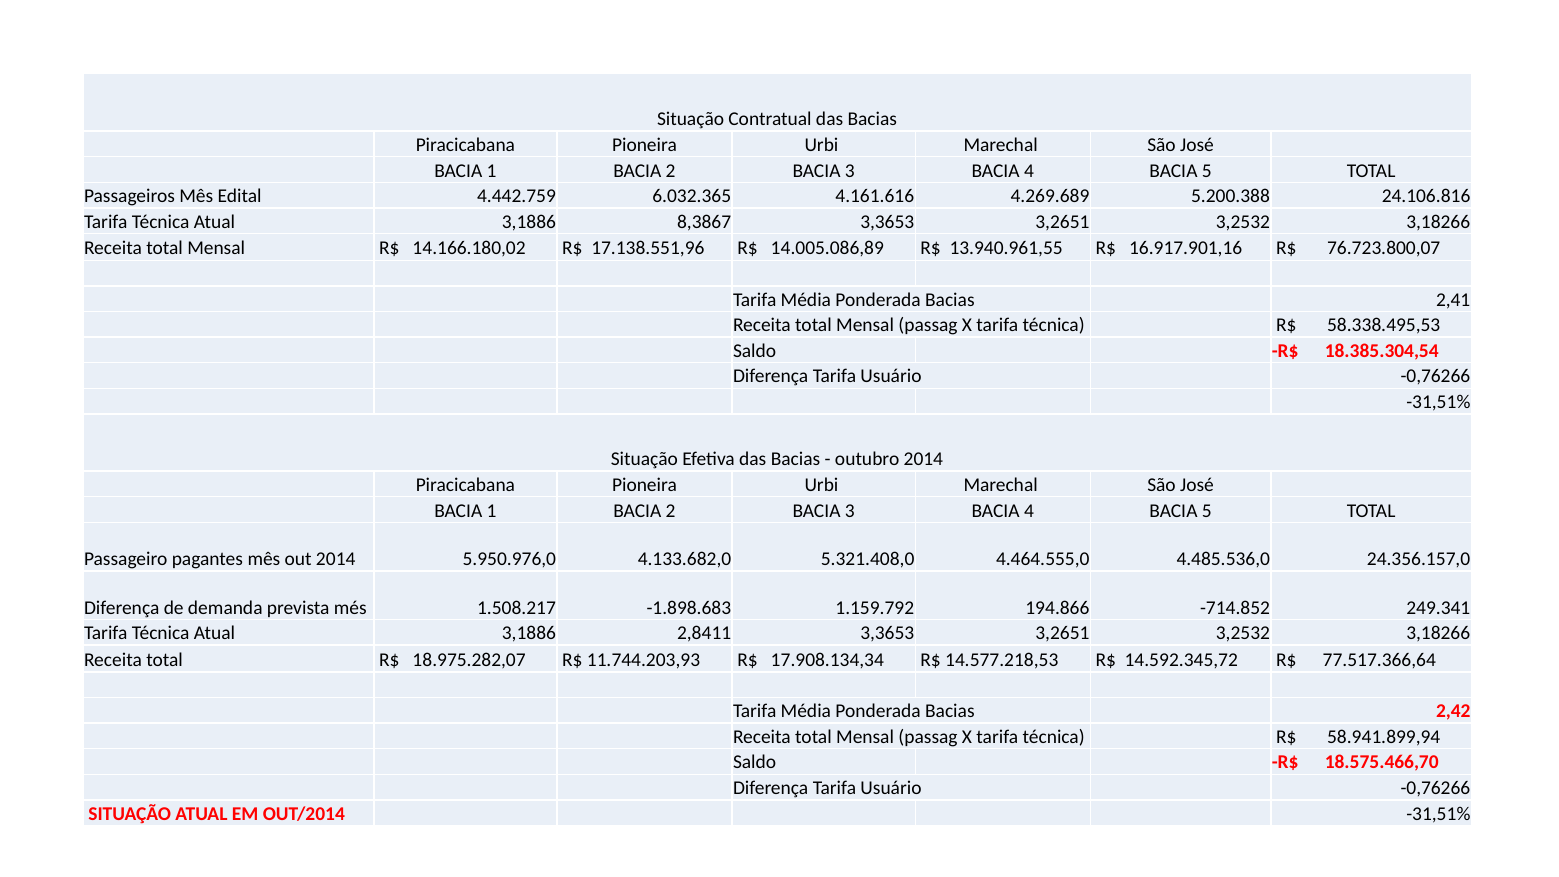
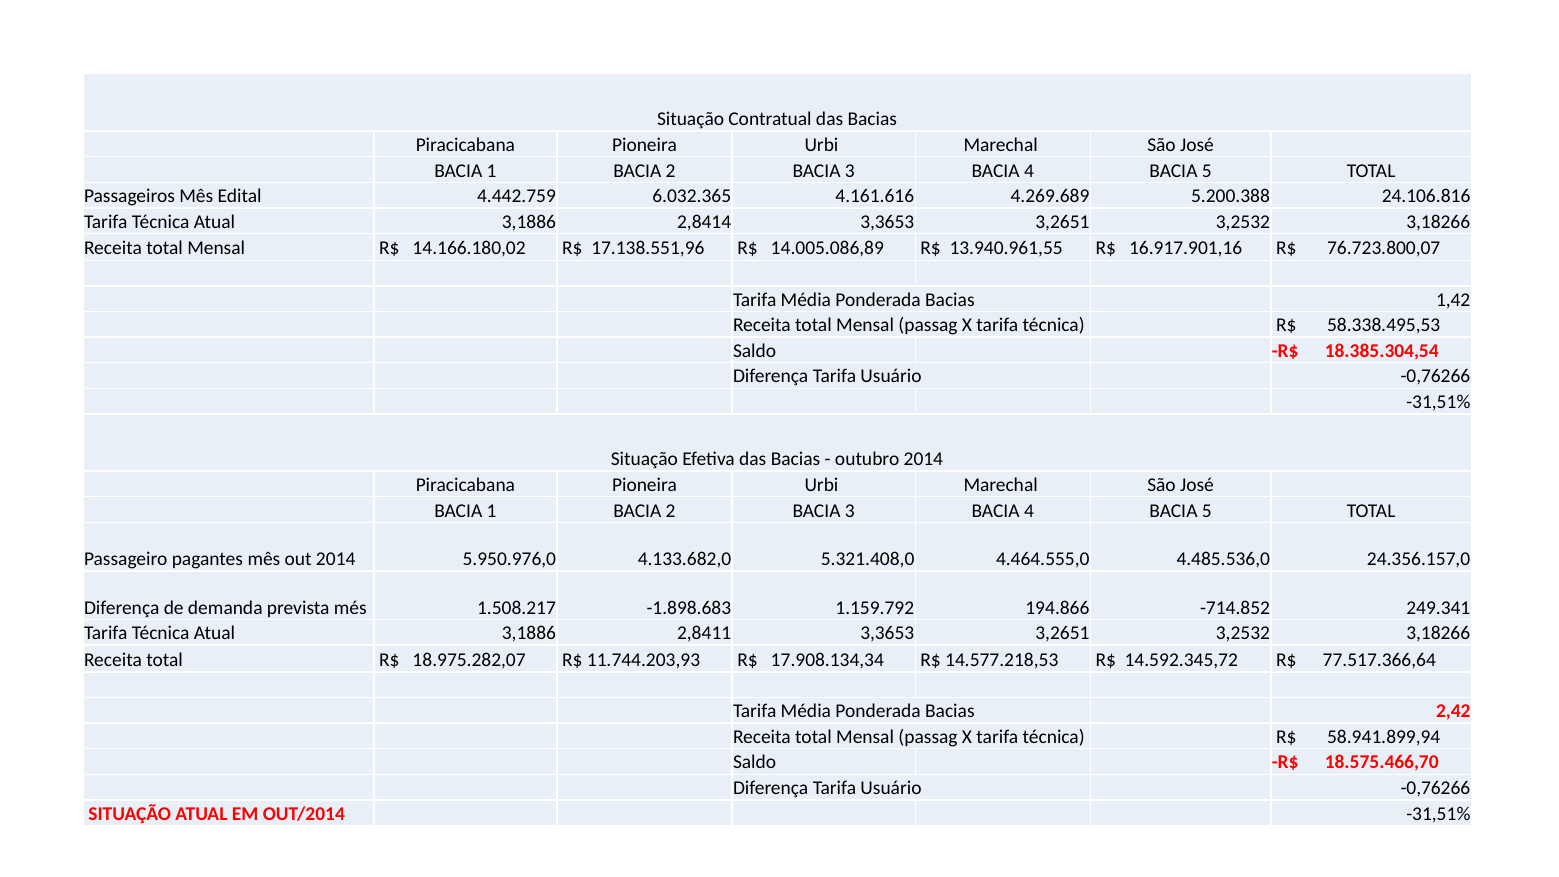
8,3867: 8,3867 -> 2,8414
2,41: 2,41 -> 1,42
